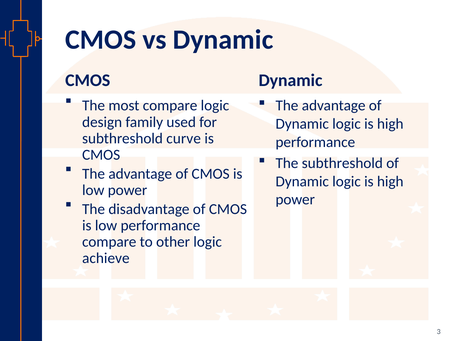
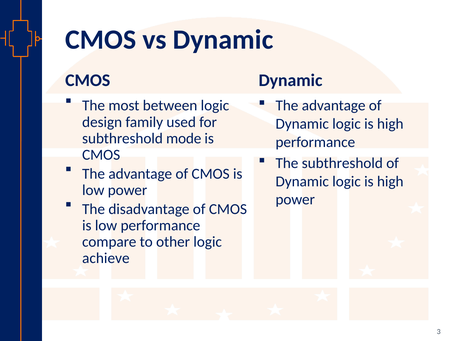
most compare: compare -> between
curve: curve -> mode
